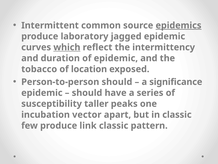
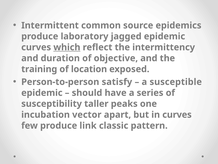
epidemics underline: present -> none
of epidemic: epidemic -> objective
tobacco: tobacco -> training
Person-to-person should: should -> satisfy
significance: significance -> susceptible
in classic: classic -> curves
